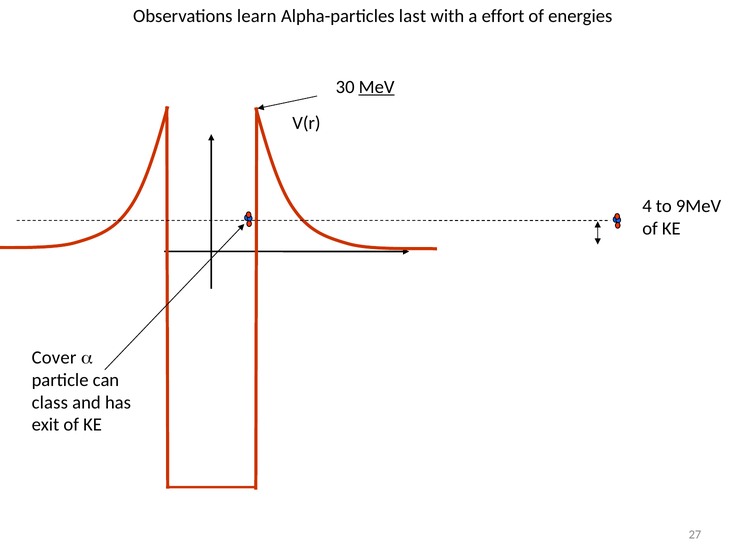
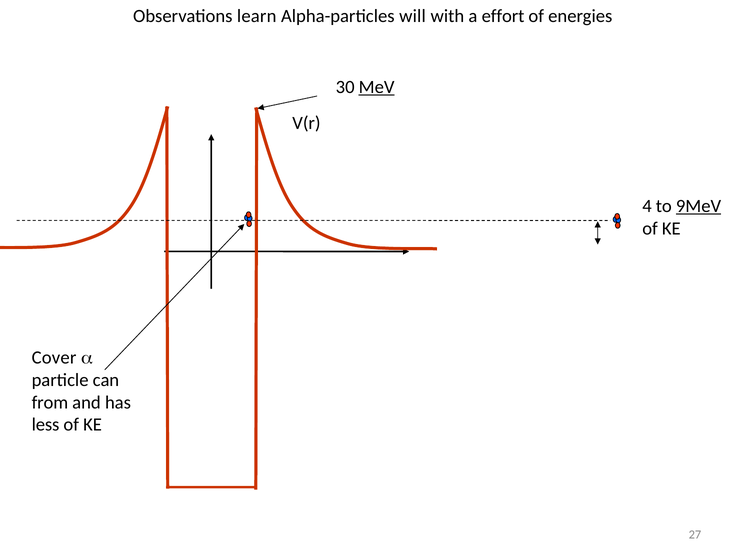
last: last -> will
9MeV underline: none -> present
class: class -> from
exit: exit -> less
